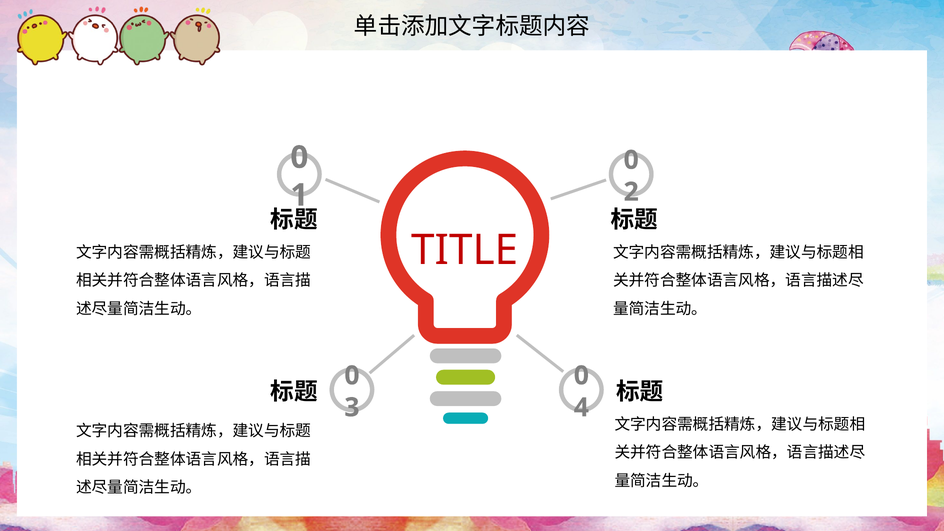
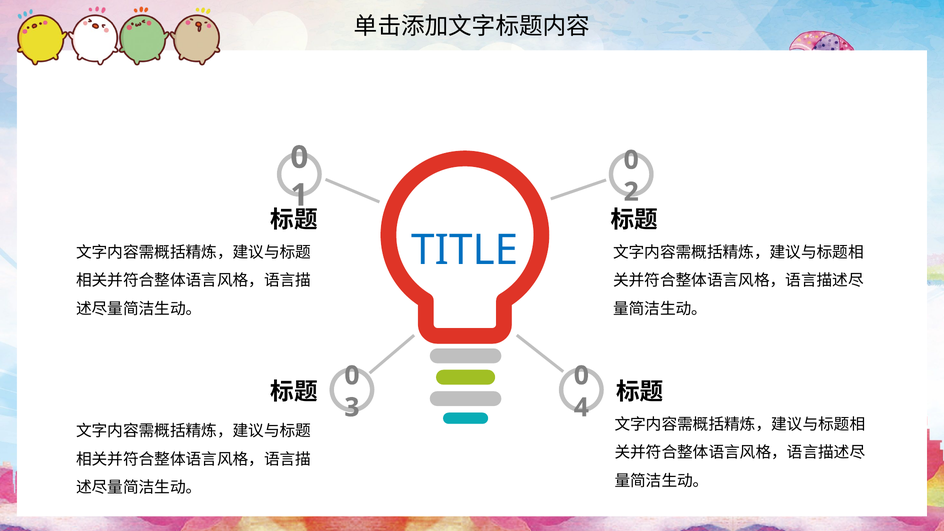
TITLE colour: red -> blue
